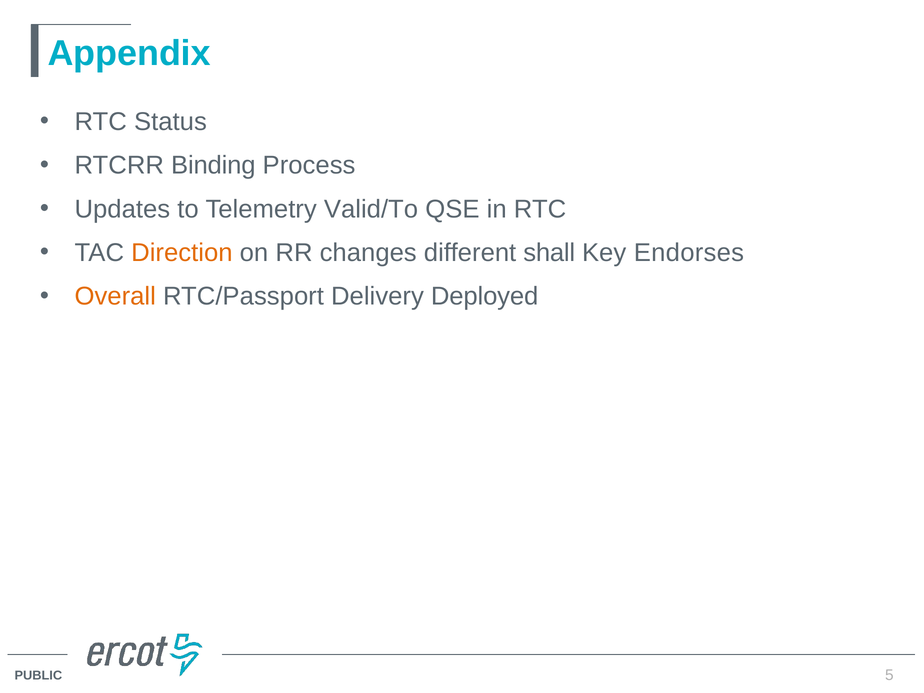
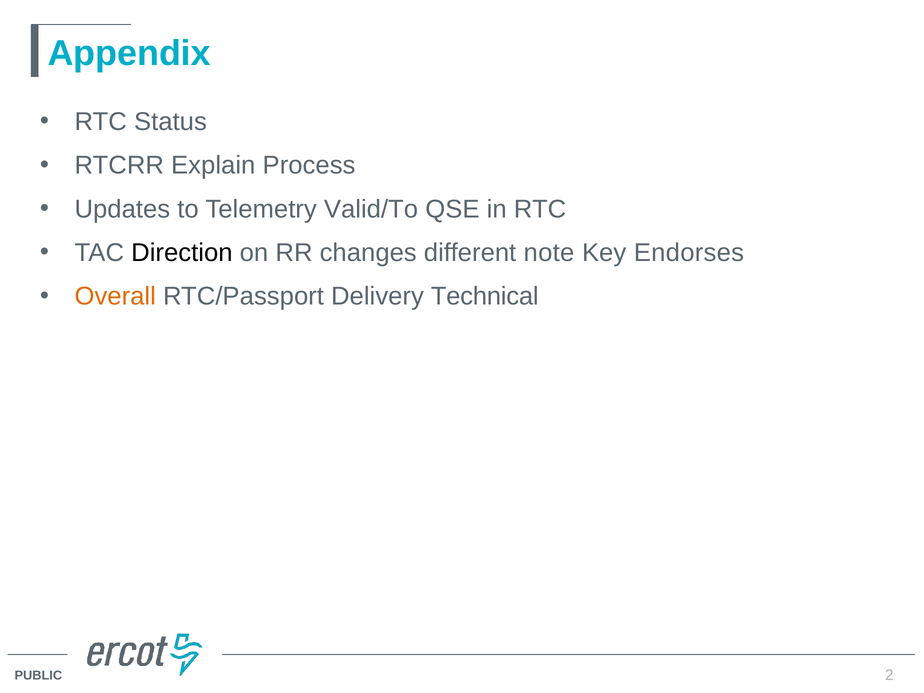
Binding: Binding -> Explain
Direction colour: orange -> black
shall: shall -> note
Deployed: Deployed -> Technical
5: 5 -> 2
